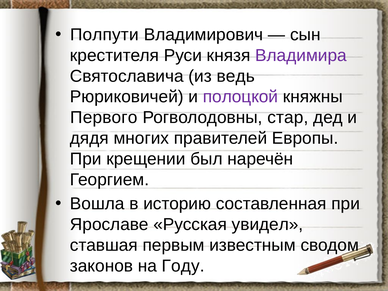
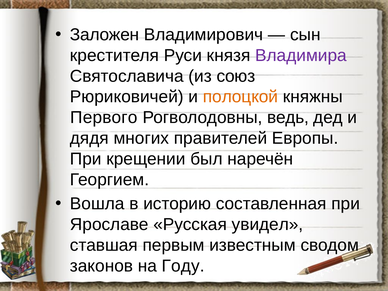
Полпути: Полпути -> Заложен
ведь: ведь -> союз
полоцкой colour: purple -> orange
стар: стар -> ведь
